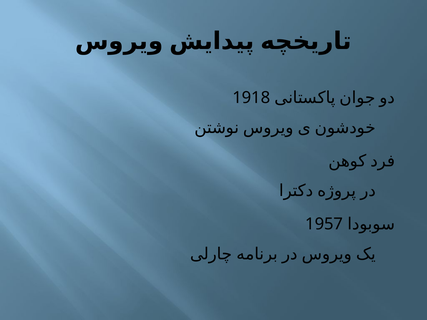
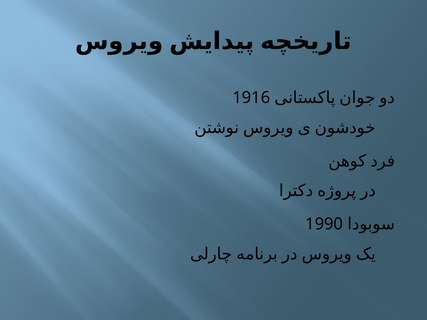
1918: 1918 -> 1916
1957: 1957 -> 1990
